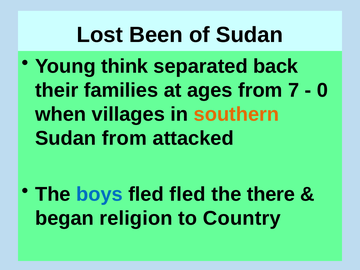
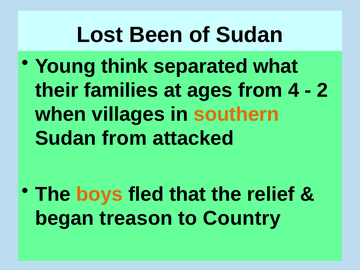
back: back -> what
7: 7 -> 4
0: 0 -> 2
boys colour: blue -> orange
fled fled: fled -> that
there: there -> relief
religion: religion -> treason
